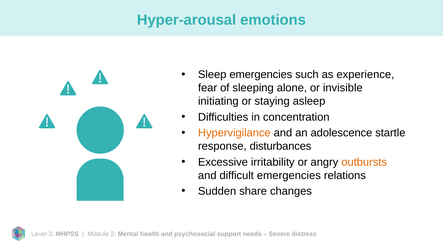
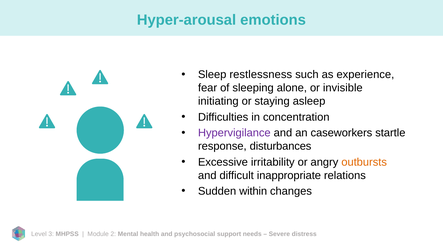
Sleep emergencies: emergencies -> restlessness
Hypervigilance colour: orange -> purple
adolescence: adolescence -> caseworkers
difficult emergencies: emergencies -> inappropriate
share: share -> within
